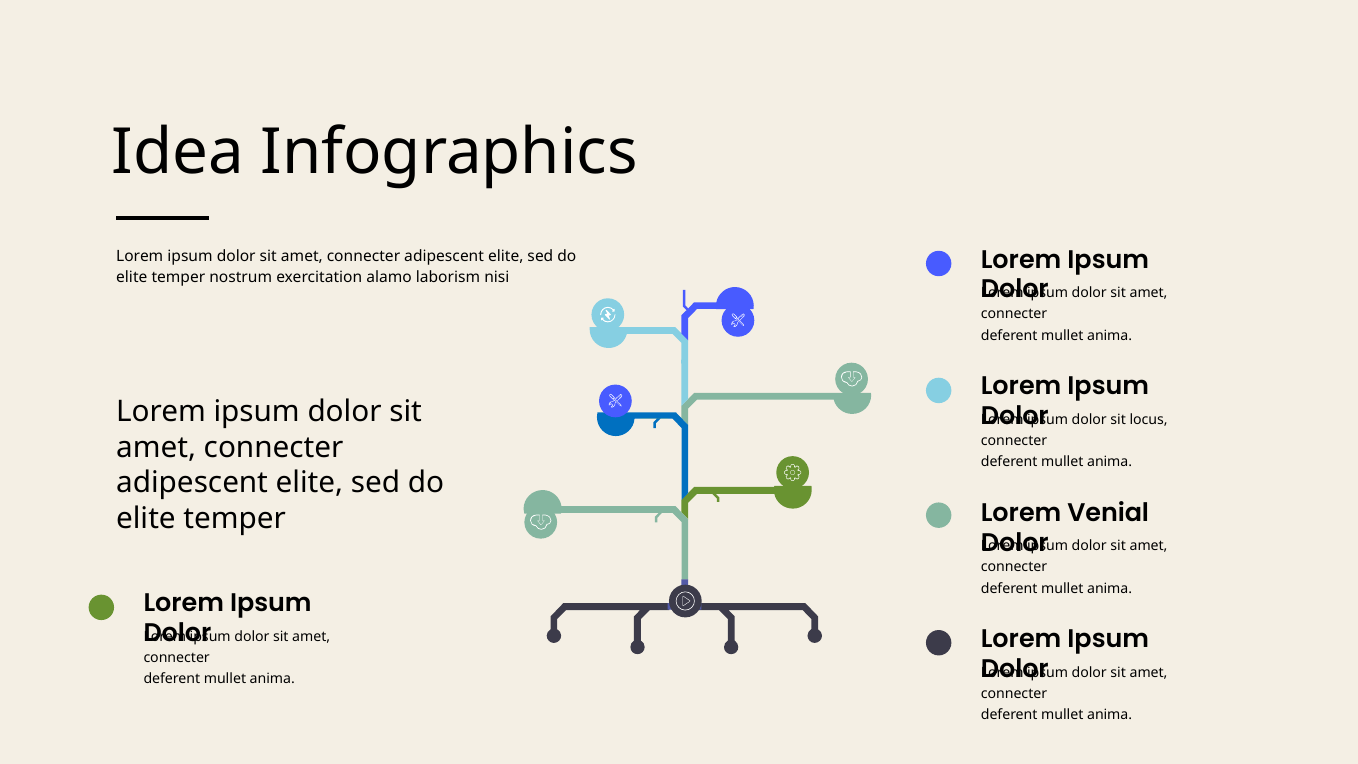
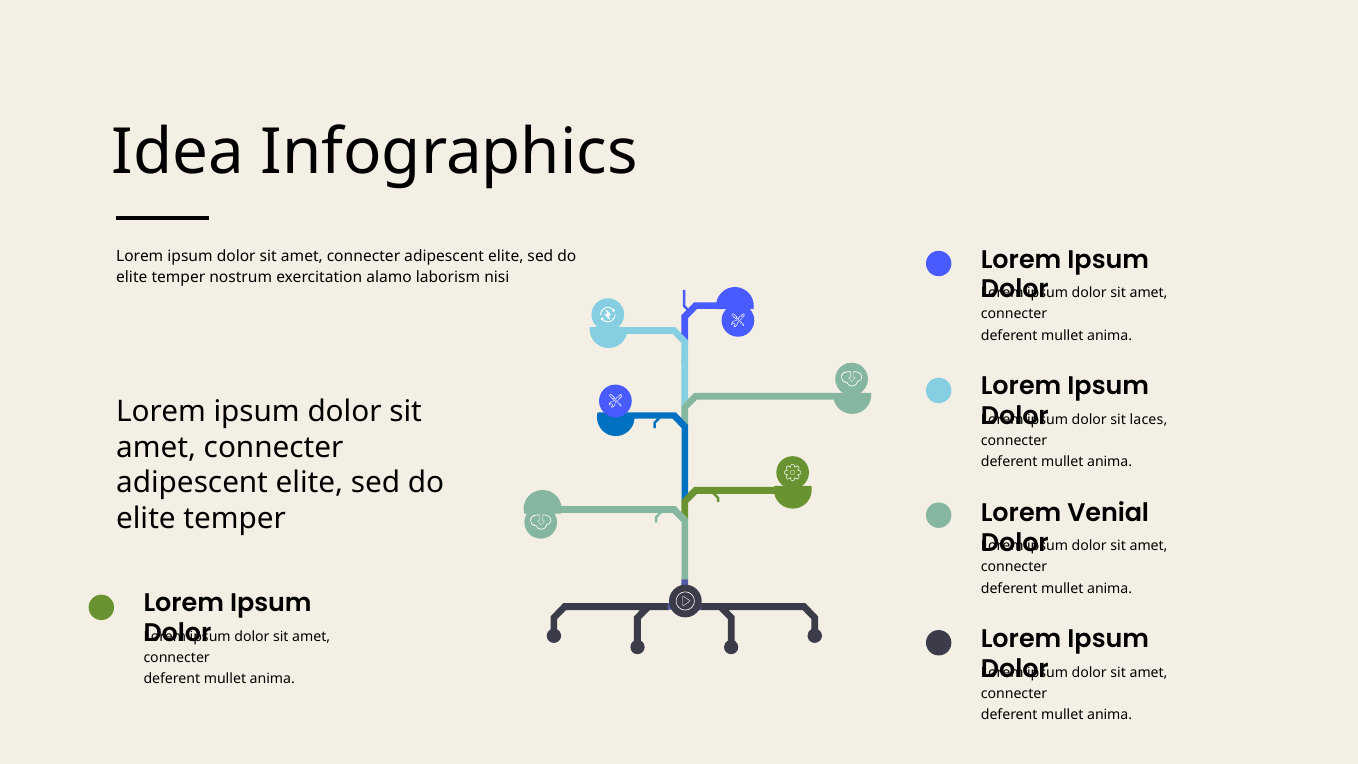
locus: locus -> laces
